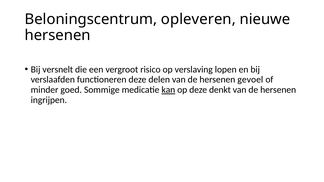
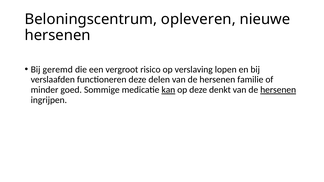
versnelt: versnelt -> geremd
gevoel: gevoel -> familie
hersenen at (278, 90) underline: none -> present
